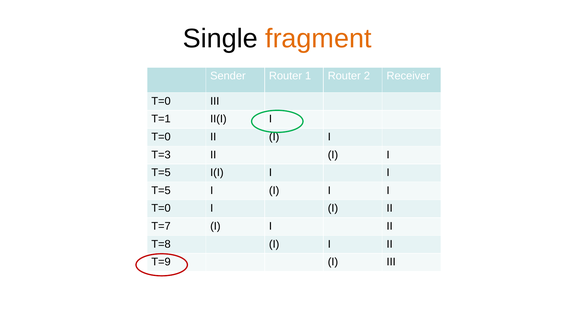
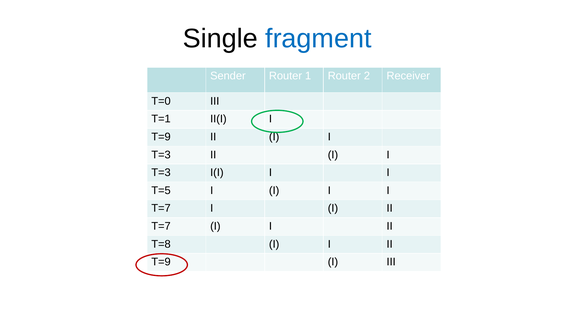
fragment colour: orange -> blue
T=0 at (161, 137): T=0 -> T=9
T=5 at (161, 172): T=5 -> T=3
T=0 at (161, 208): T=0 -> T=7
